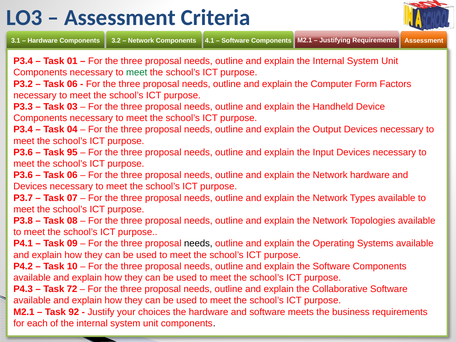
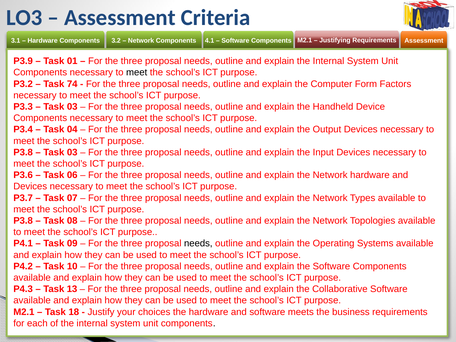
P3.4 at (23, 61): P3.4 -> P3.9
meet at (137, 72) colour: green -> black
06 at (72, 84): 06 -> 74
P3.6 at (23, 152): P3.6 -> P3.8
95 at (72, 152): 95 -> 03
72: 72 -> 13
92: 92 -> 18
